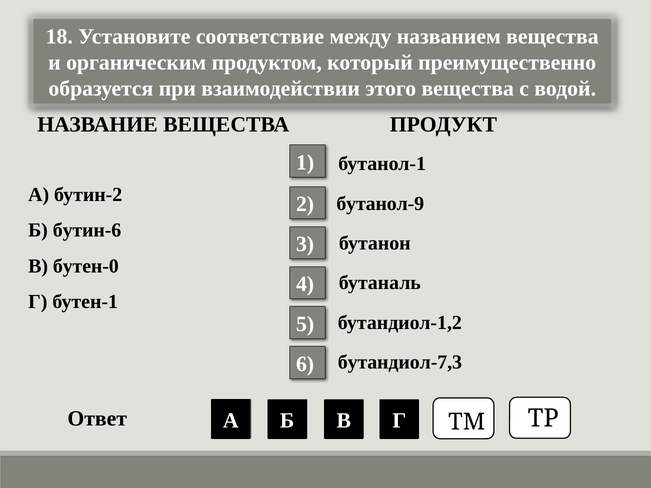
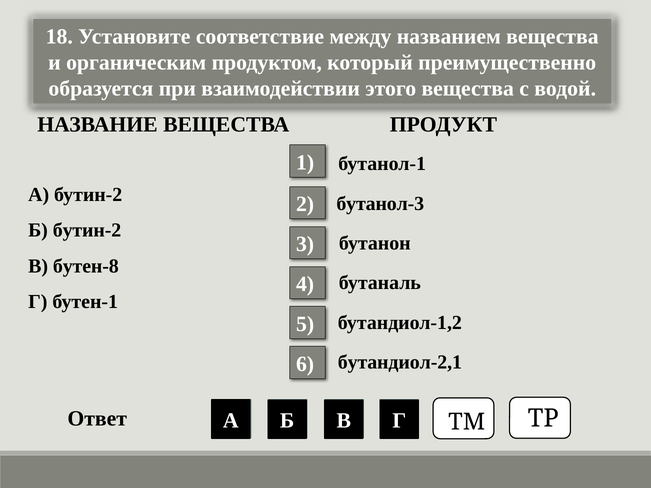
бутанол-9: бутанол-9 -> бутанол-3
Б бутин-6: бутин-6 -> бутин-2
бутен-0: бутен-0 -> бутен-8
бутандиол-7,3: бутандиол-7,3 -> бутандиол-2,1
